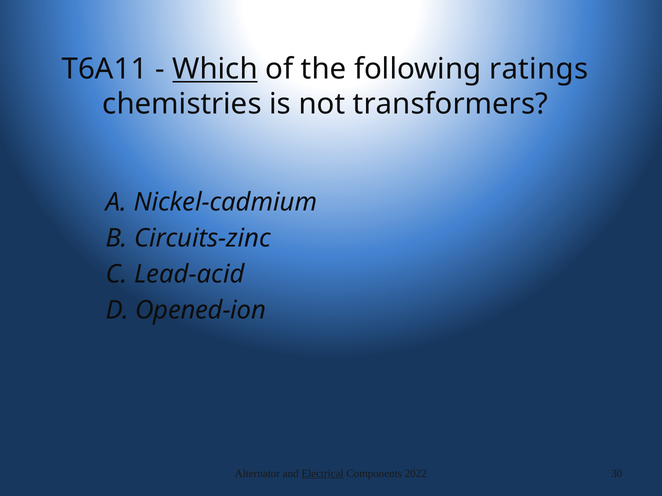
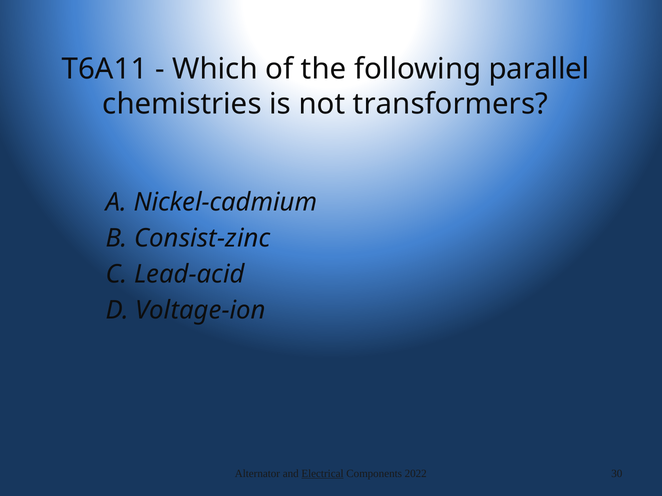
Which underline: present -> none
ratings: ratings -> parallel
Circuits-zinc: Circuits-zinc -> Consist-zinc
Opened-ion: Opened-ion -> Voltage-ion
